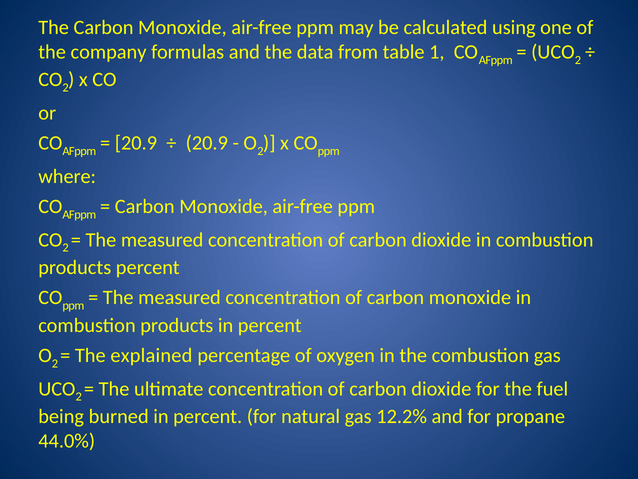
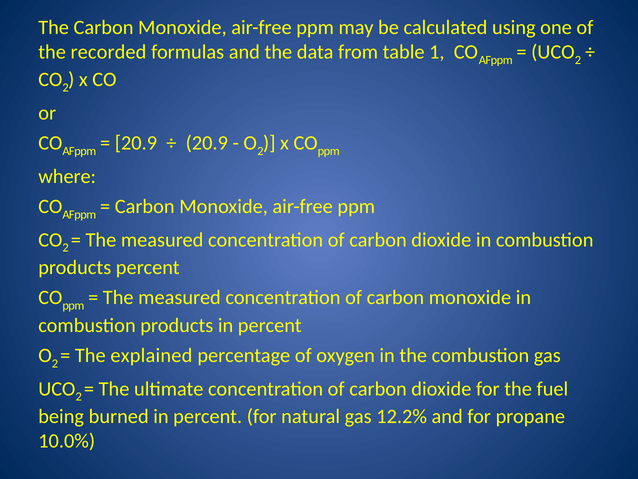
company: company -> recorded
44.0%: 44.0% -> 10.0%
